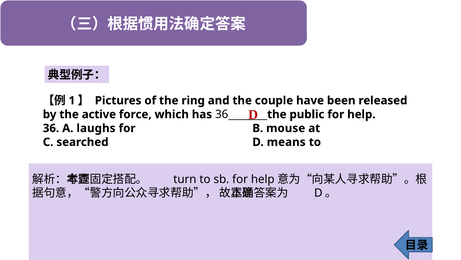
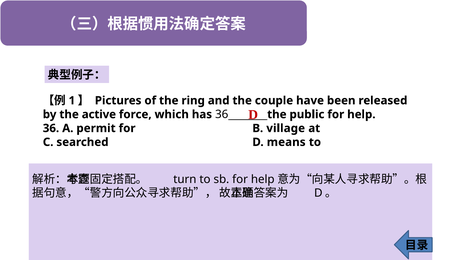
laughs: laughs -> permit
mouse: mouse -> village
